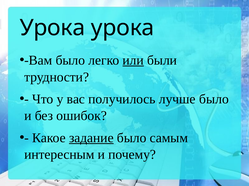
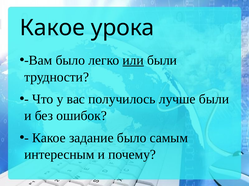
Урока at (52, 28): Урока -> Какое
лучше было: было -> были
задание underline: present -> none
